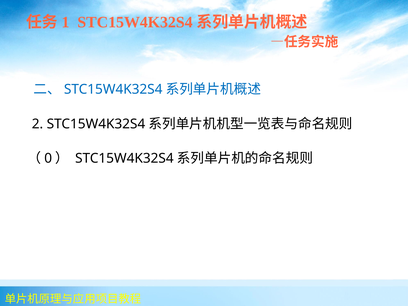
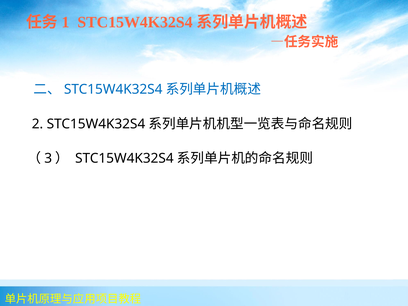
0: 0 -> 3
